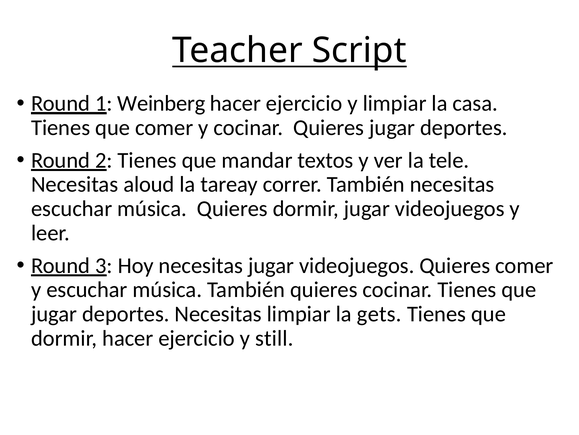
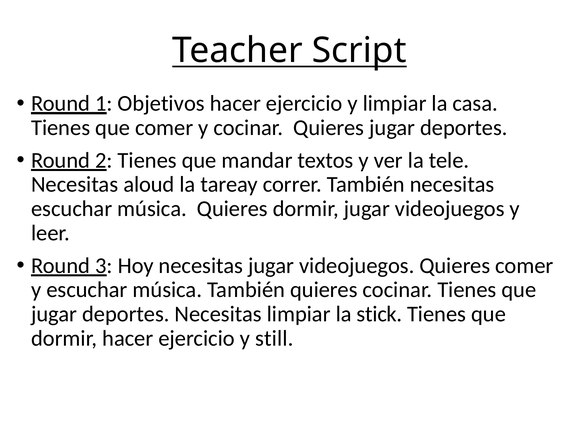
Weinberg: Weinberg -> Objetivos
gets: gets -> stick
